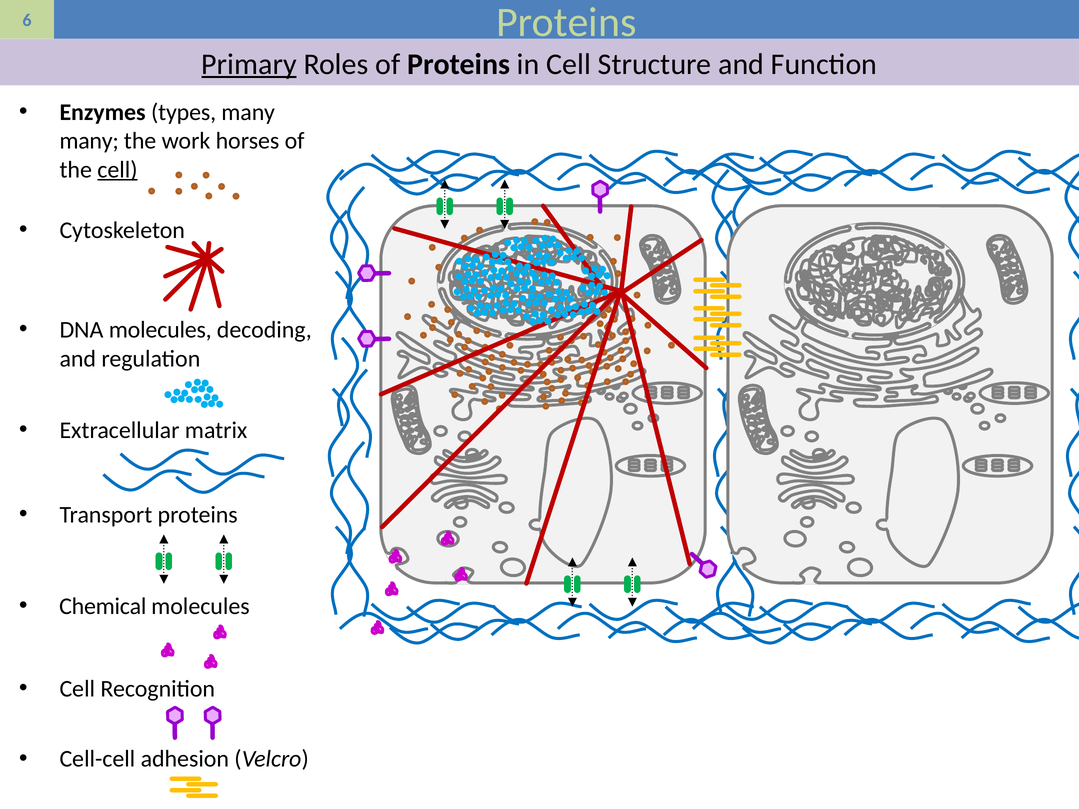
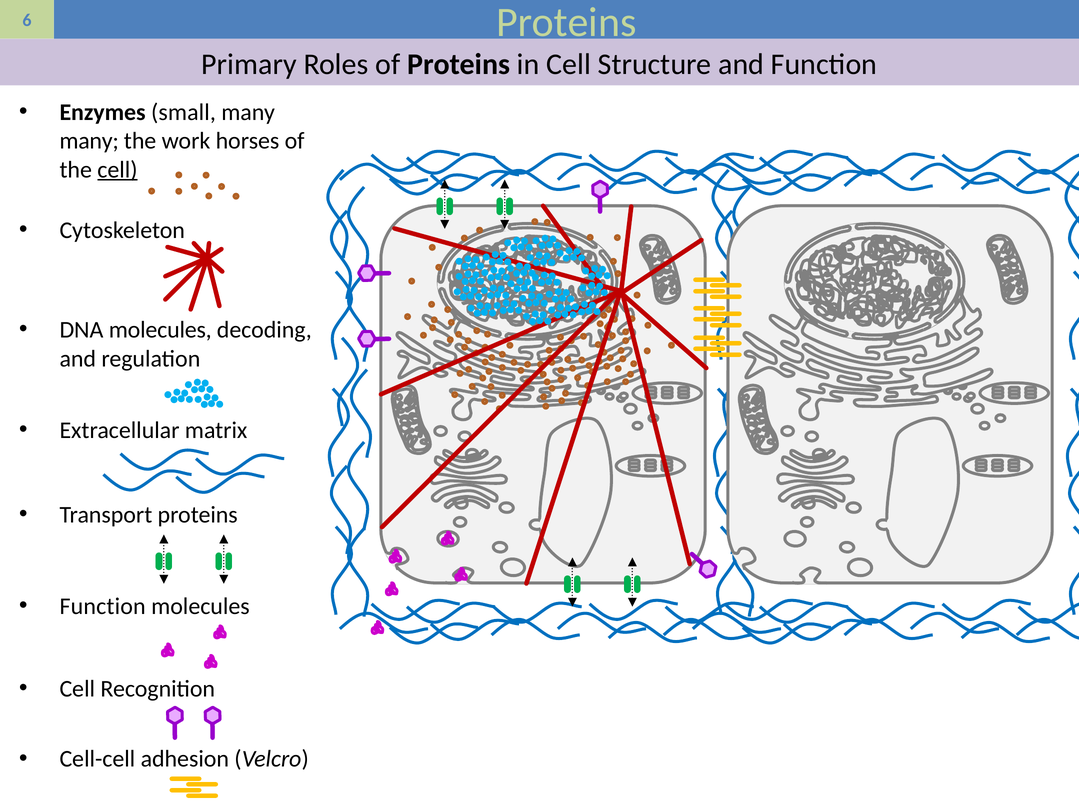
Primary underline: present -> none
types: types -> small
Chemical at (103, 606): Chemical -> Function
